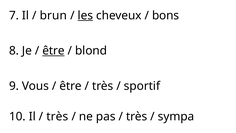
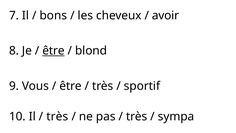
brun: brun -> bons
les underline: present -> none
bons: bons -> avoir
